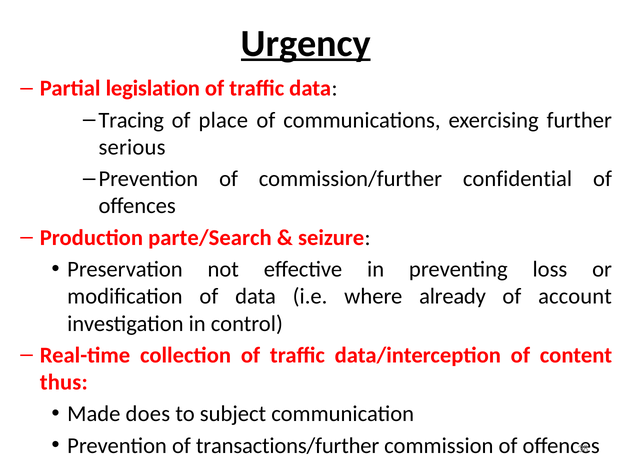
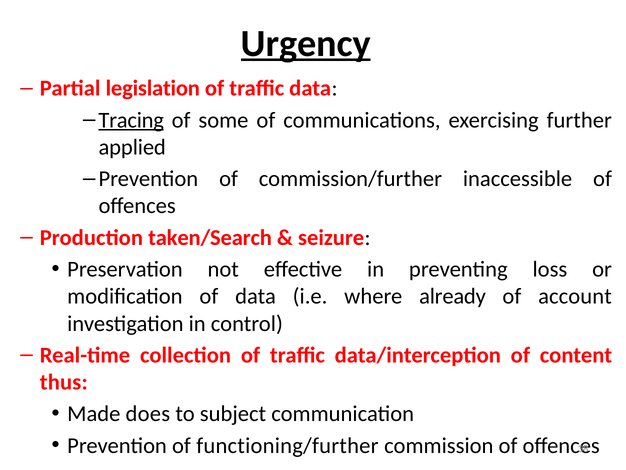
Tracing underline: none -> present
place: place -> some
serious: serious -> applied
confidential: confidential -> inaccessible
parte/Search: parte/Search -> taken/Search
transactions/further: transactions/further -> functioning/further
